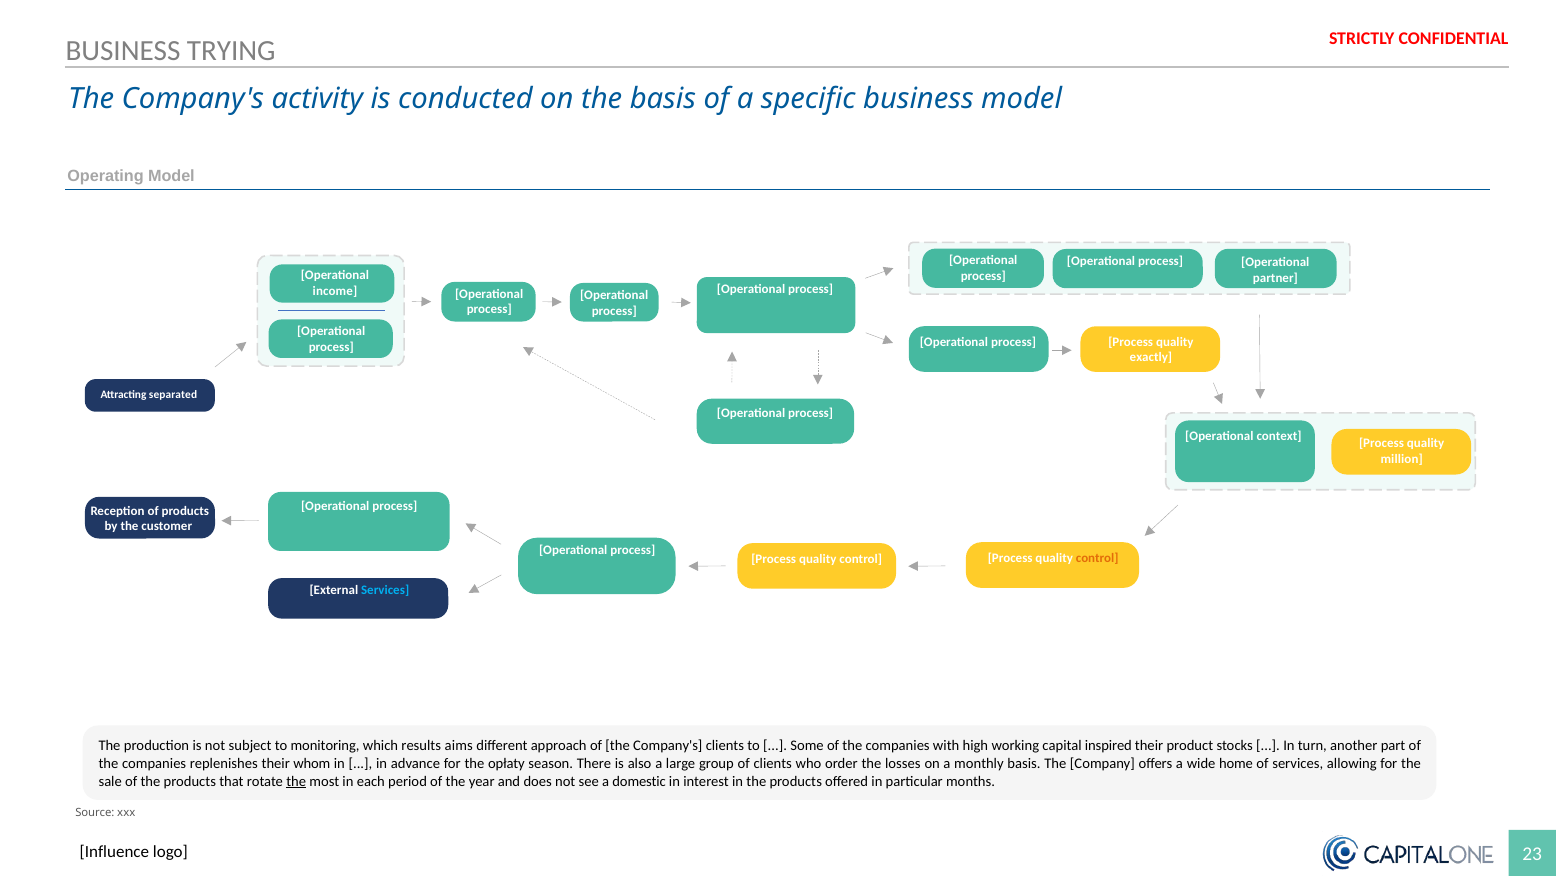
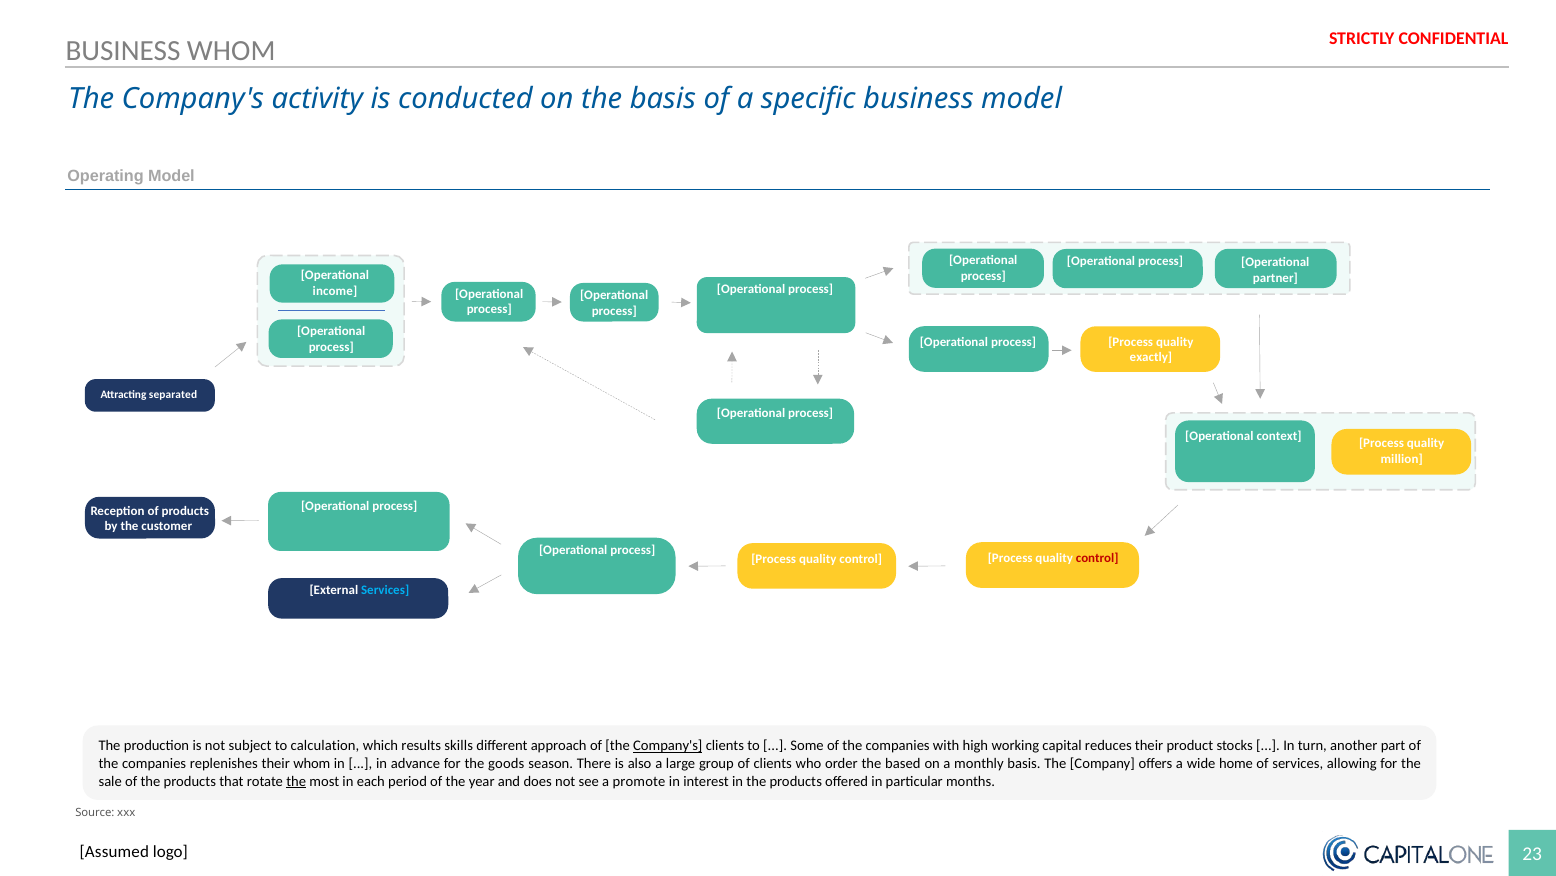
BUSINESS TRYING: TRYING -> WHOM
control at (1097, 557) colour: orange -> red
monitoring: monitoring -> calculation
aims: aims -> skills
Company's at (668, 745) underline: none -> present
inspired: inspired -> reduces
opłaty: opłaty -> goods
losses: losses -> based
domestic: domestic -> promote
Influence: Influence -> Assumed
